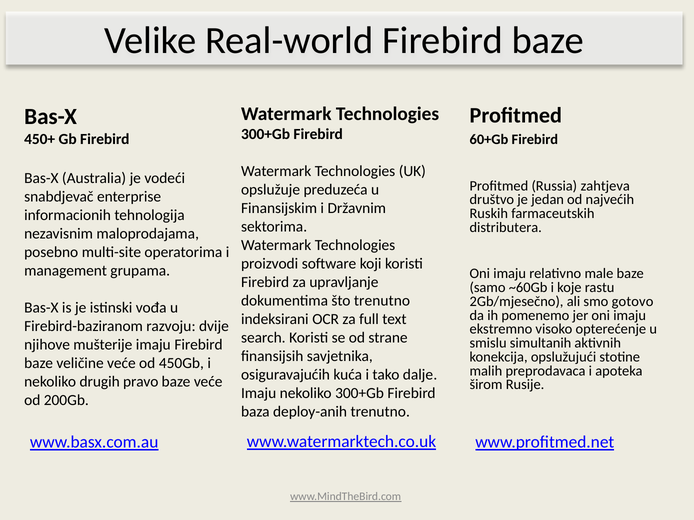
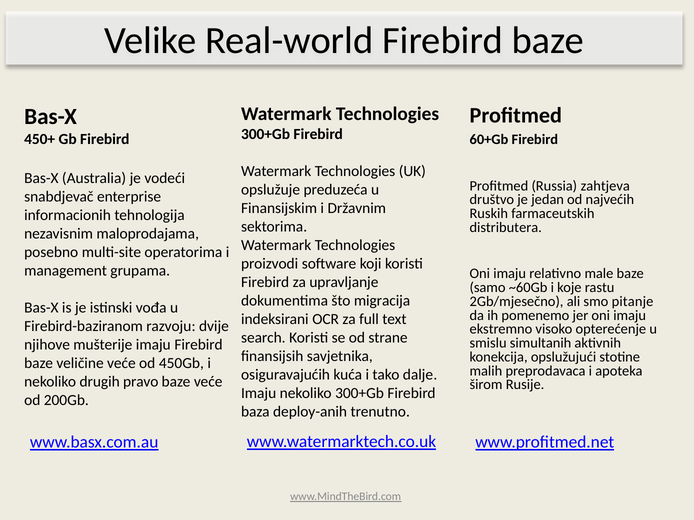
što trenutno: trenutno -> migracija
gotovo: gotovo -> pitanje
